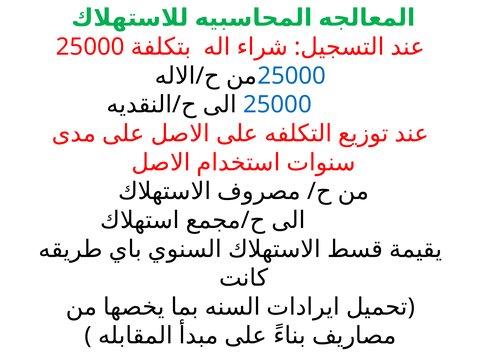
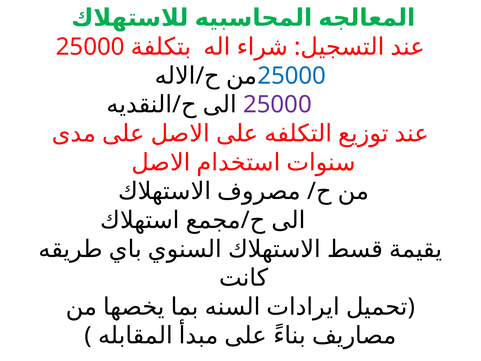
25000 at (277, 105) colour: blue -> purple
